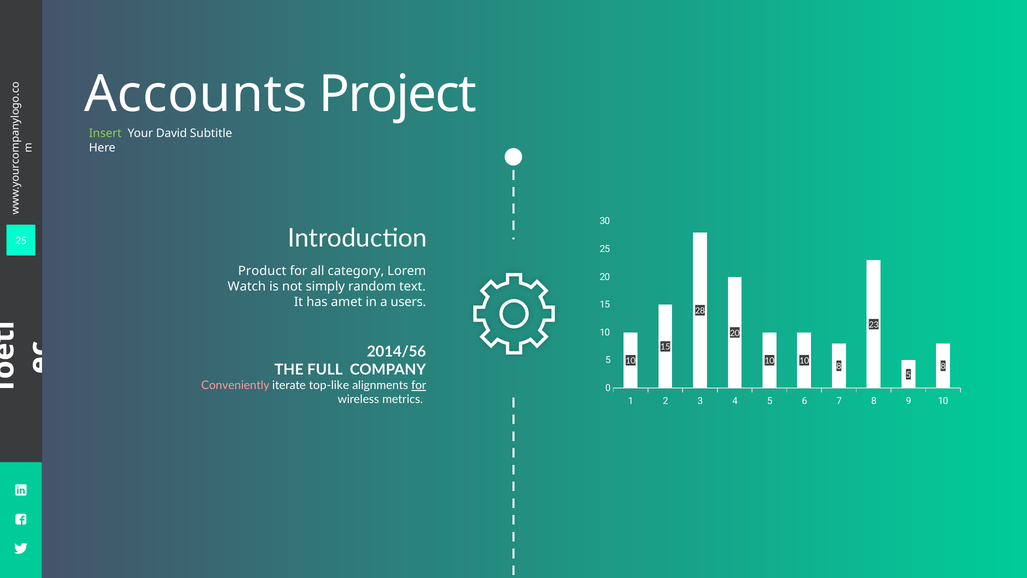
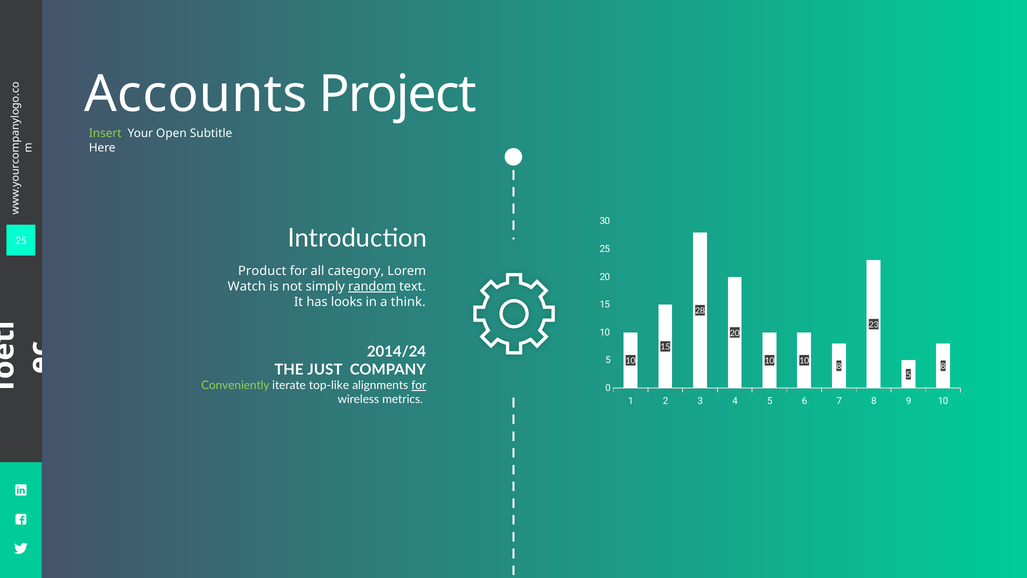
David: David -> Open
random underline: none -> present
amet: amet -> looks
users: users -> think
2014/56: 2014/56 -> 2014/24
FULL: FULL -> JUST
Conveniently colour: pink -> light green
